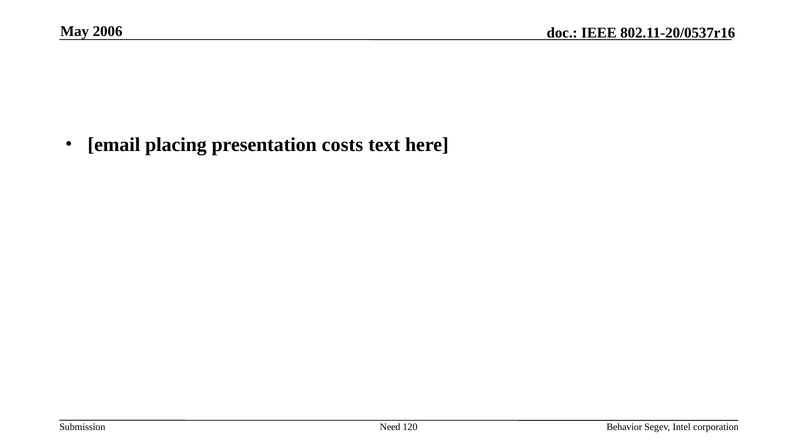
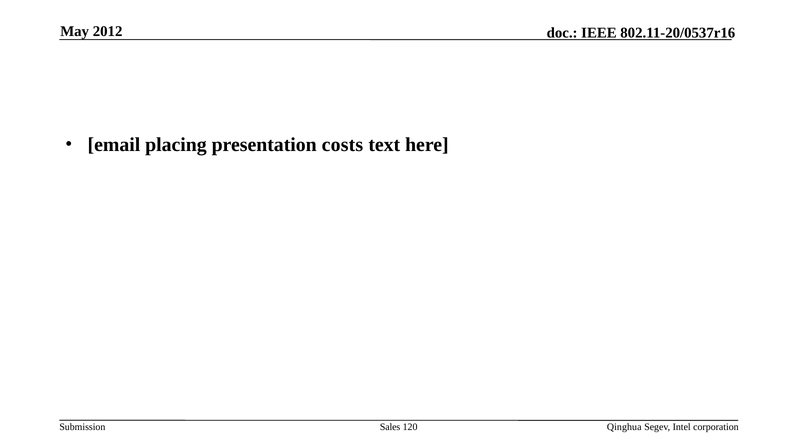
2006: 2006 -> 2012
Need: Need -> Sales
Behavior: Behavior -> Qinghua
